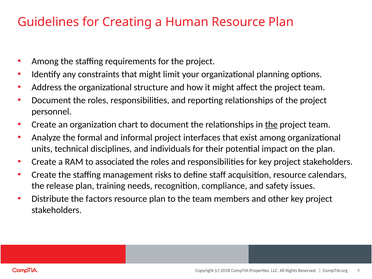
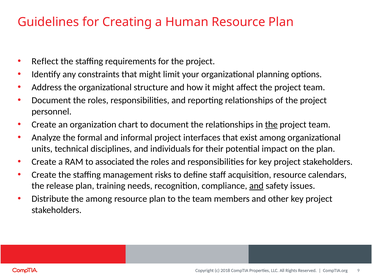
Among at (45, 61): Among -> Reflect
and at (256, 186) underline: none -> present
the factors: factors -> among
